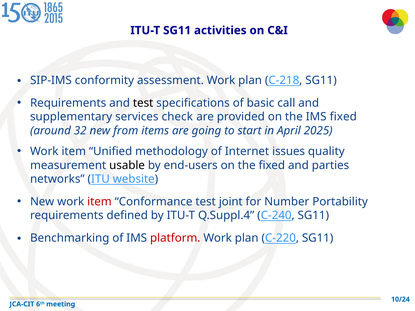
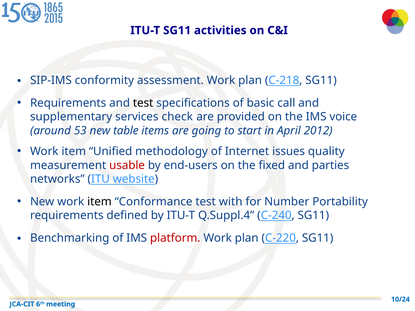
IMS fixed: fixed -> voice
32: 32 -> 53
from: from -> table
2025: 2025 -> 2012
usable colour: black -> red
item at (99, 202) colour: red -> black
joint: joint -> with
